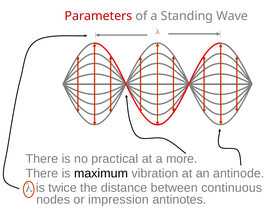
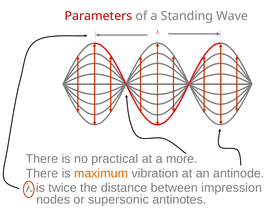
maximum colour: black -> orange
continuous: continuous -> impression
impression: impression -> supersonic
